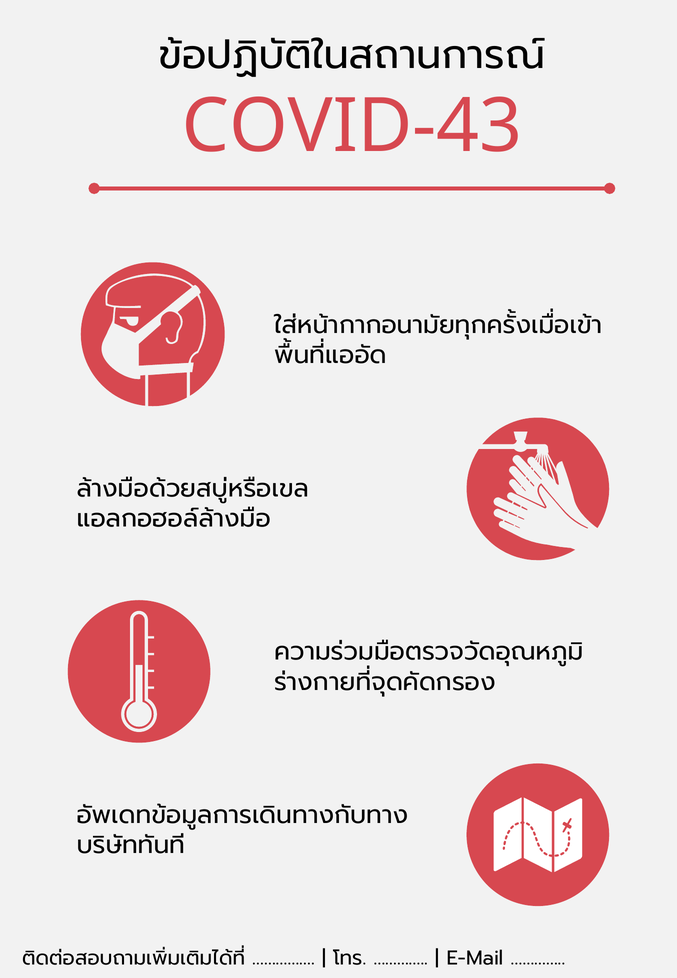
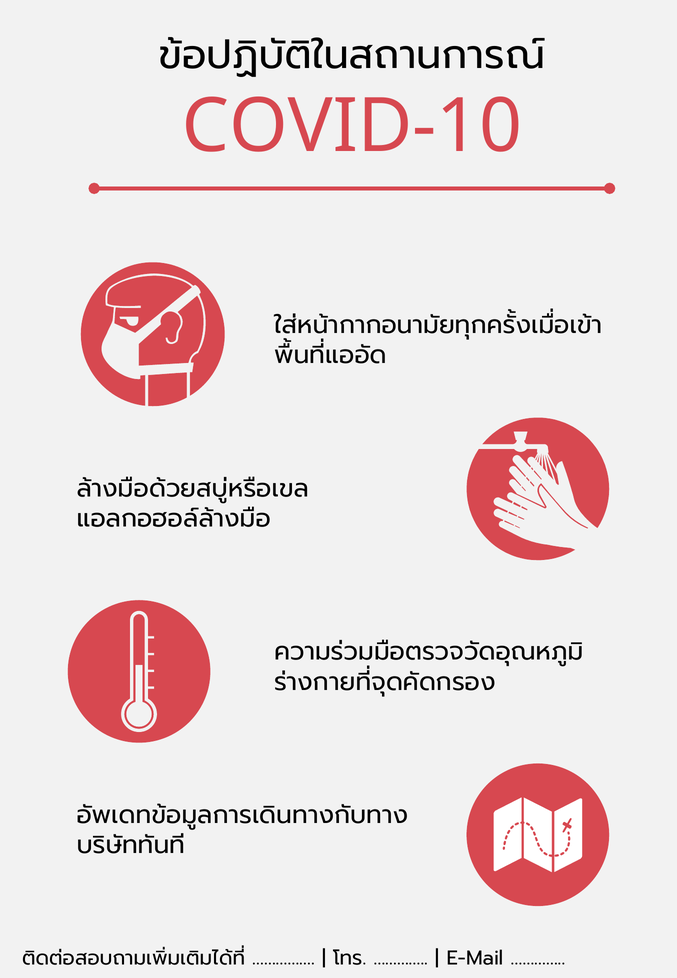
COVID-43: COVID-43 -> COVID-10
